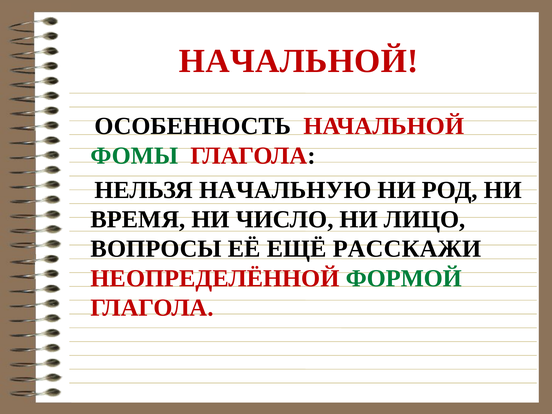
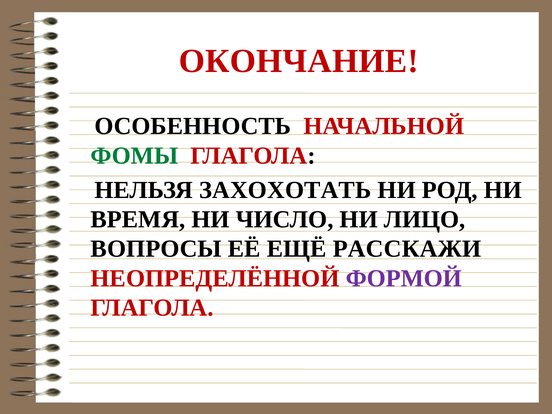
НАЧАЛЬНОЙ at (299, 61): НАЧАЛЬНОЙ -> ОКОНЧАНИЕ
НАЧАЛЬНУЮ: НАЧАЛЬНУЮ -> ЗАХОХОТАТЬ
ФОРМОЙ colour: green -> purple
